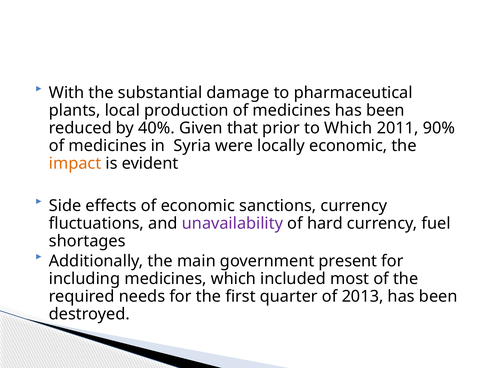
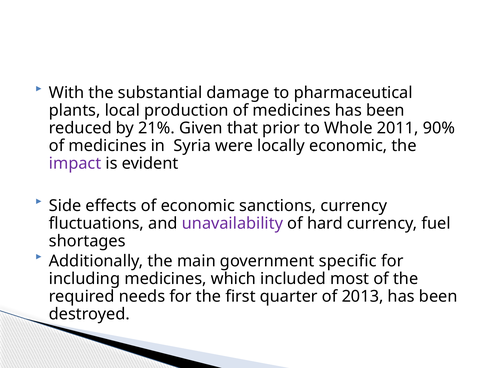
40%: 40% -> 21%
to Which: Which -> Whole
impact colour: orange -> purple
present: present -> specific
